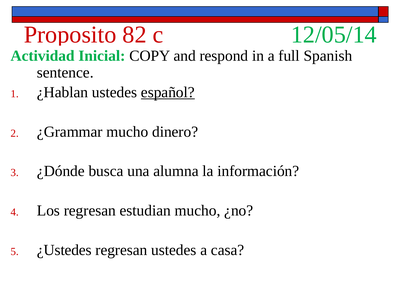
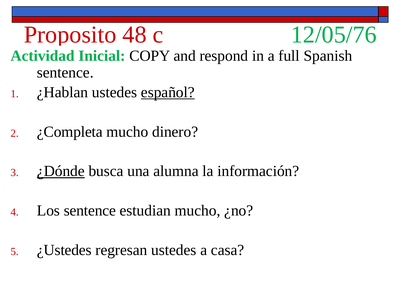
82: 82 -> 48
12/05/14: 12/05/14 -> 12/05/76
¿Grammar: ¿Grammar -> ¿Completa
¿Dónde underline: none -> present
Los regresan: regresan -> sentence
